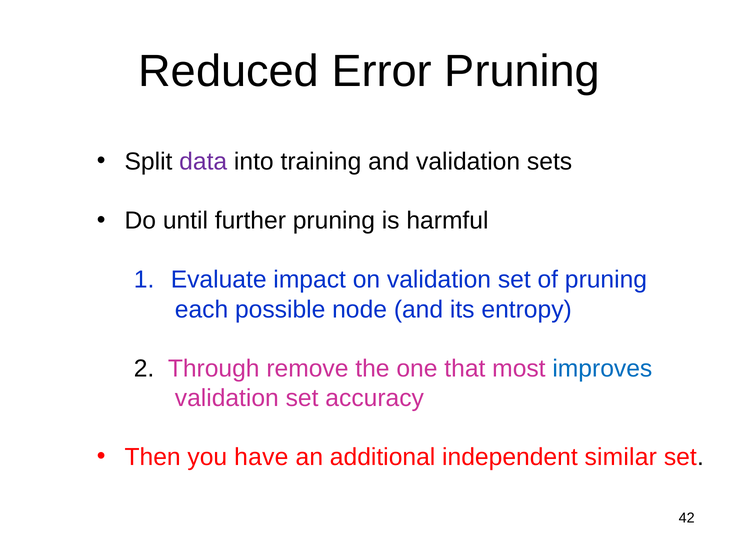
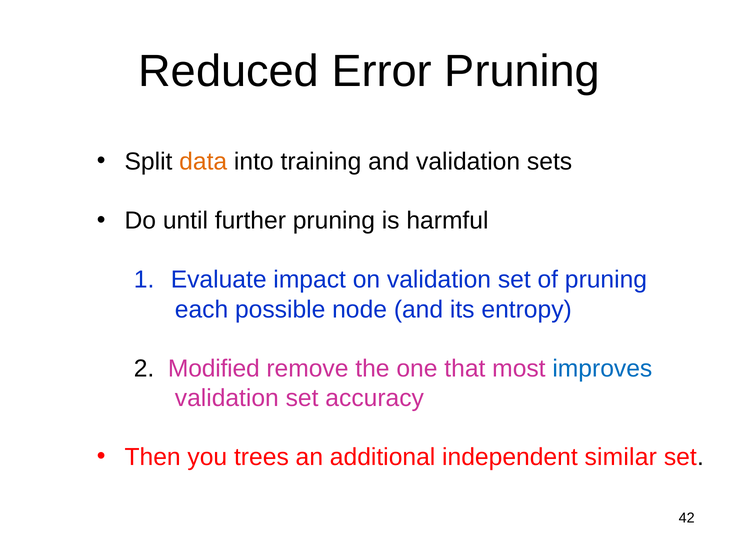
data colour: purple -> orange
Through: Through -> Modified
have: have -> trees
